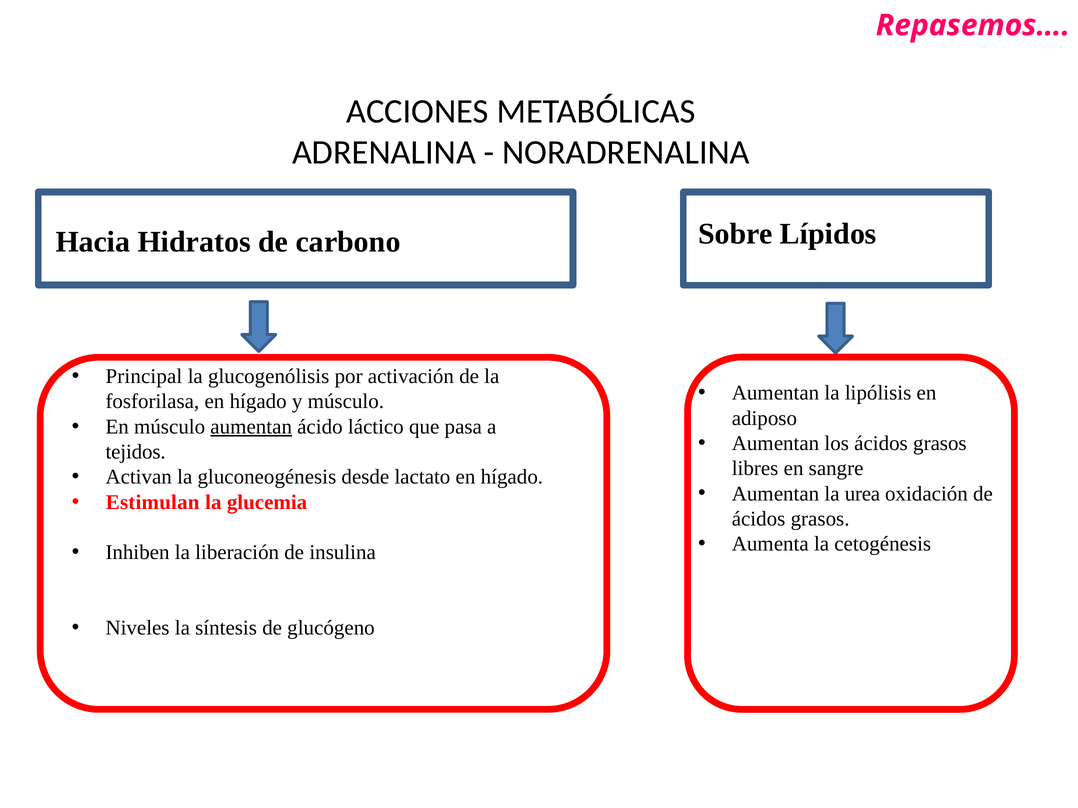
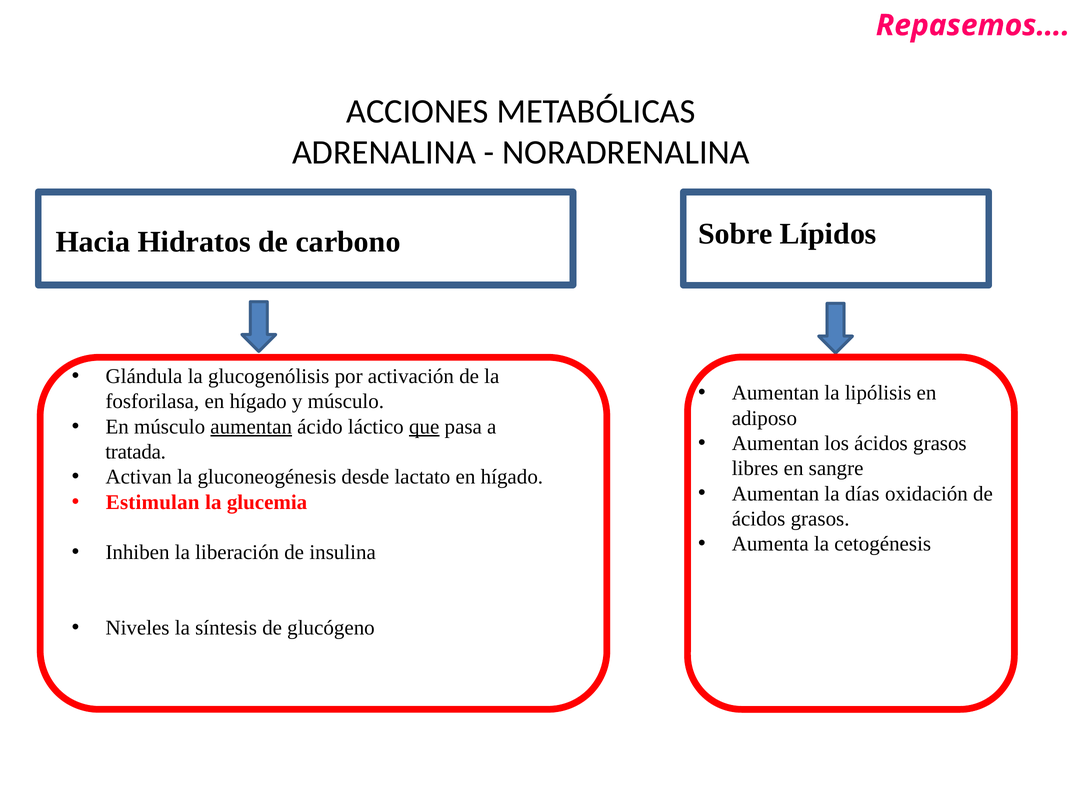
Principal: Principal -> Glándula
que underline: none -> present
tejidos: tejidos -> tratada
urea: urea -> días
